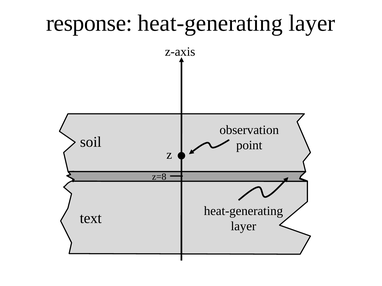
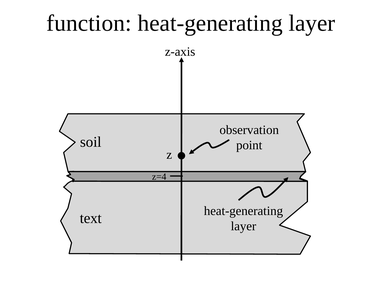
response: response -> function
z=8: z=8 -> z=4
